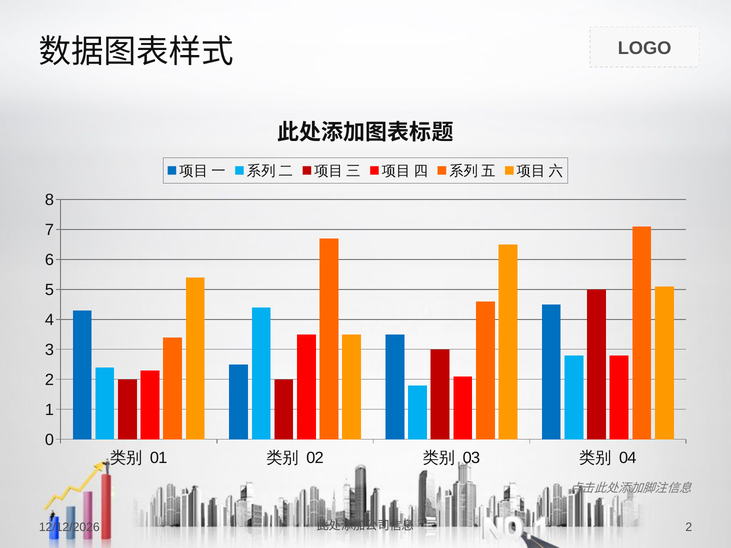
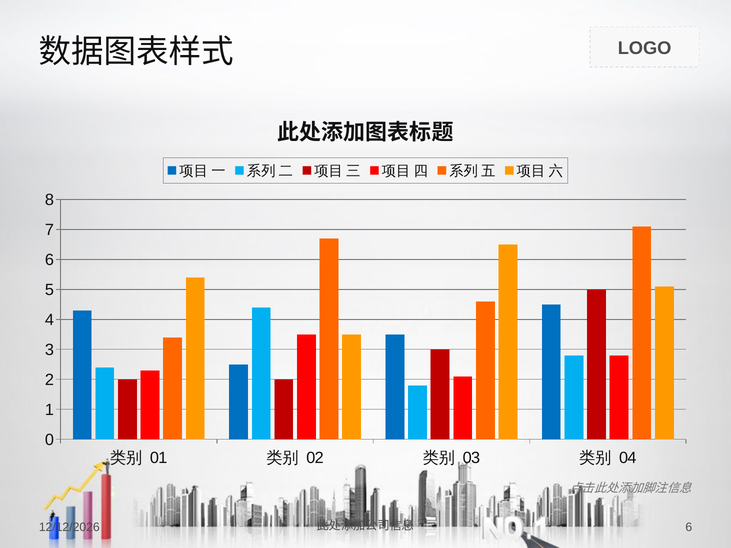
2 at (689, 527): 2 -> 6
